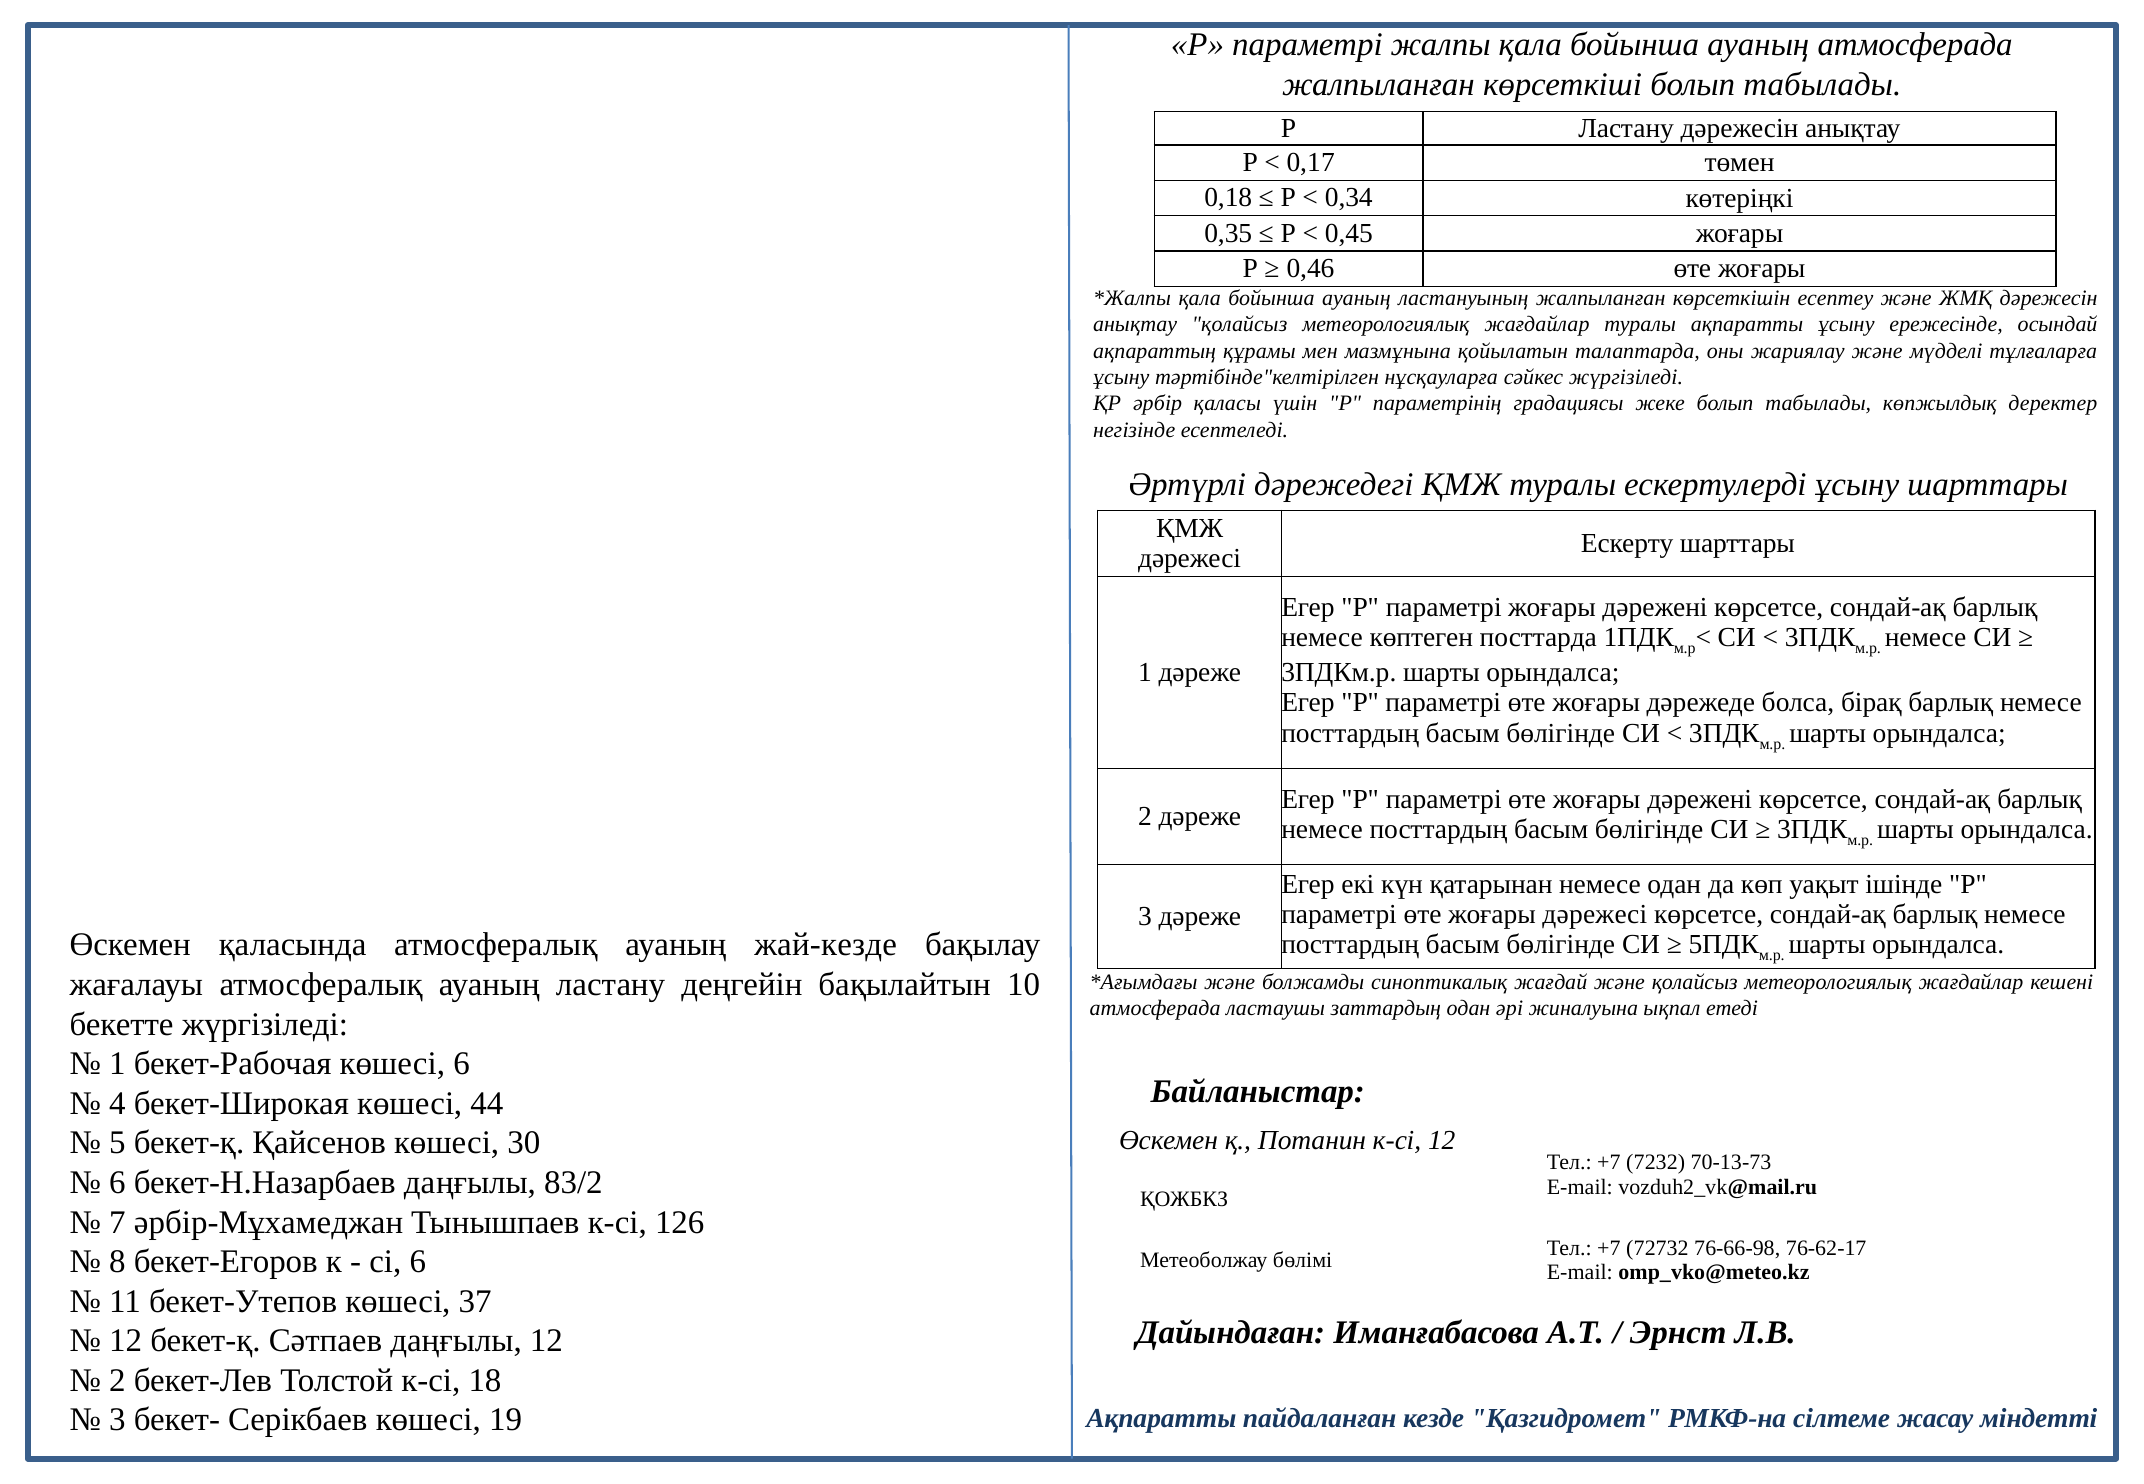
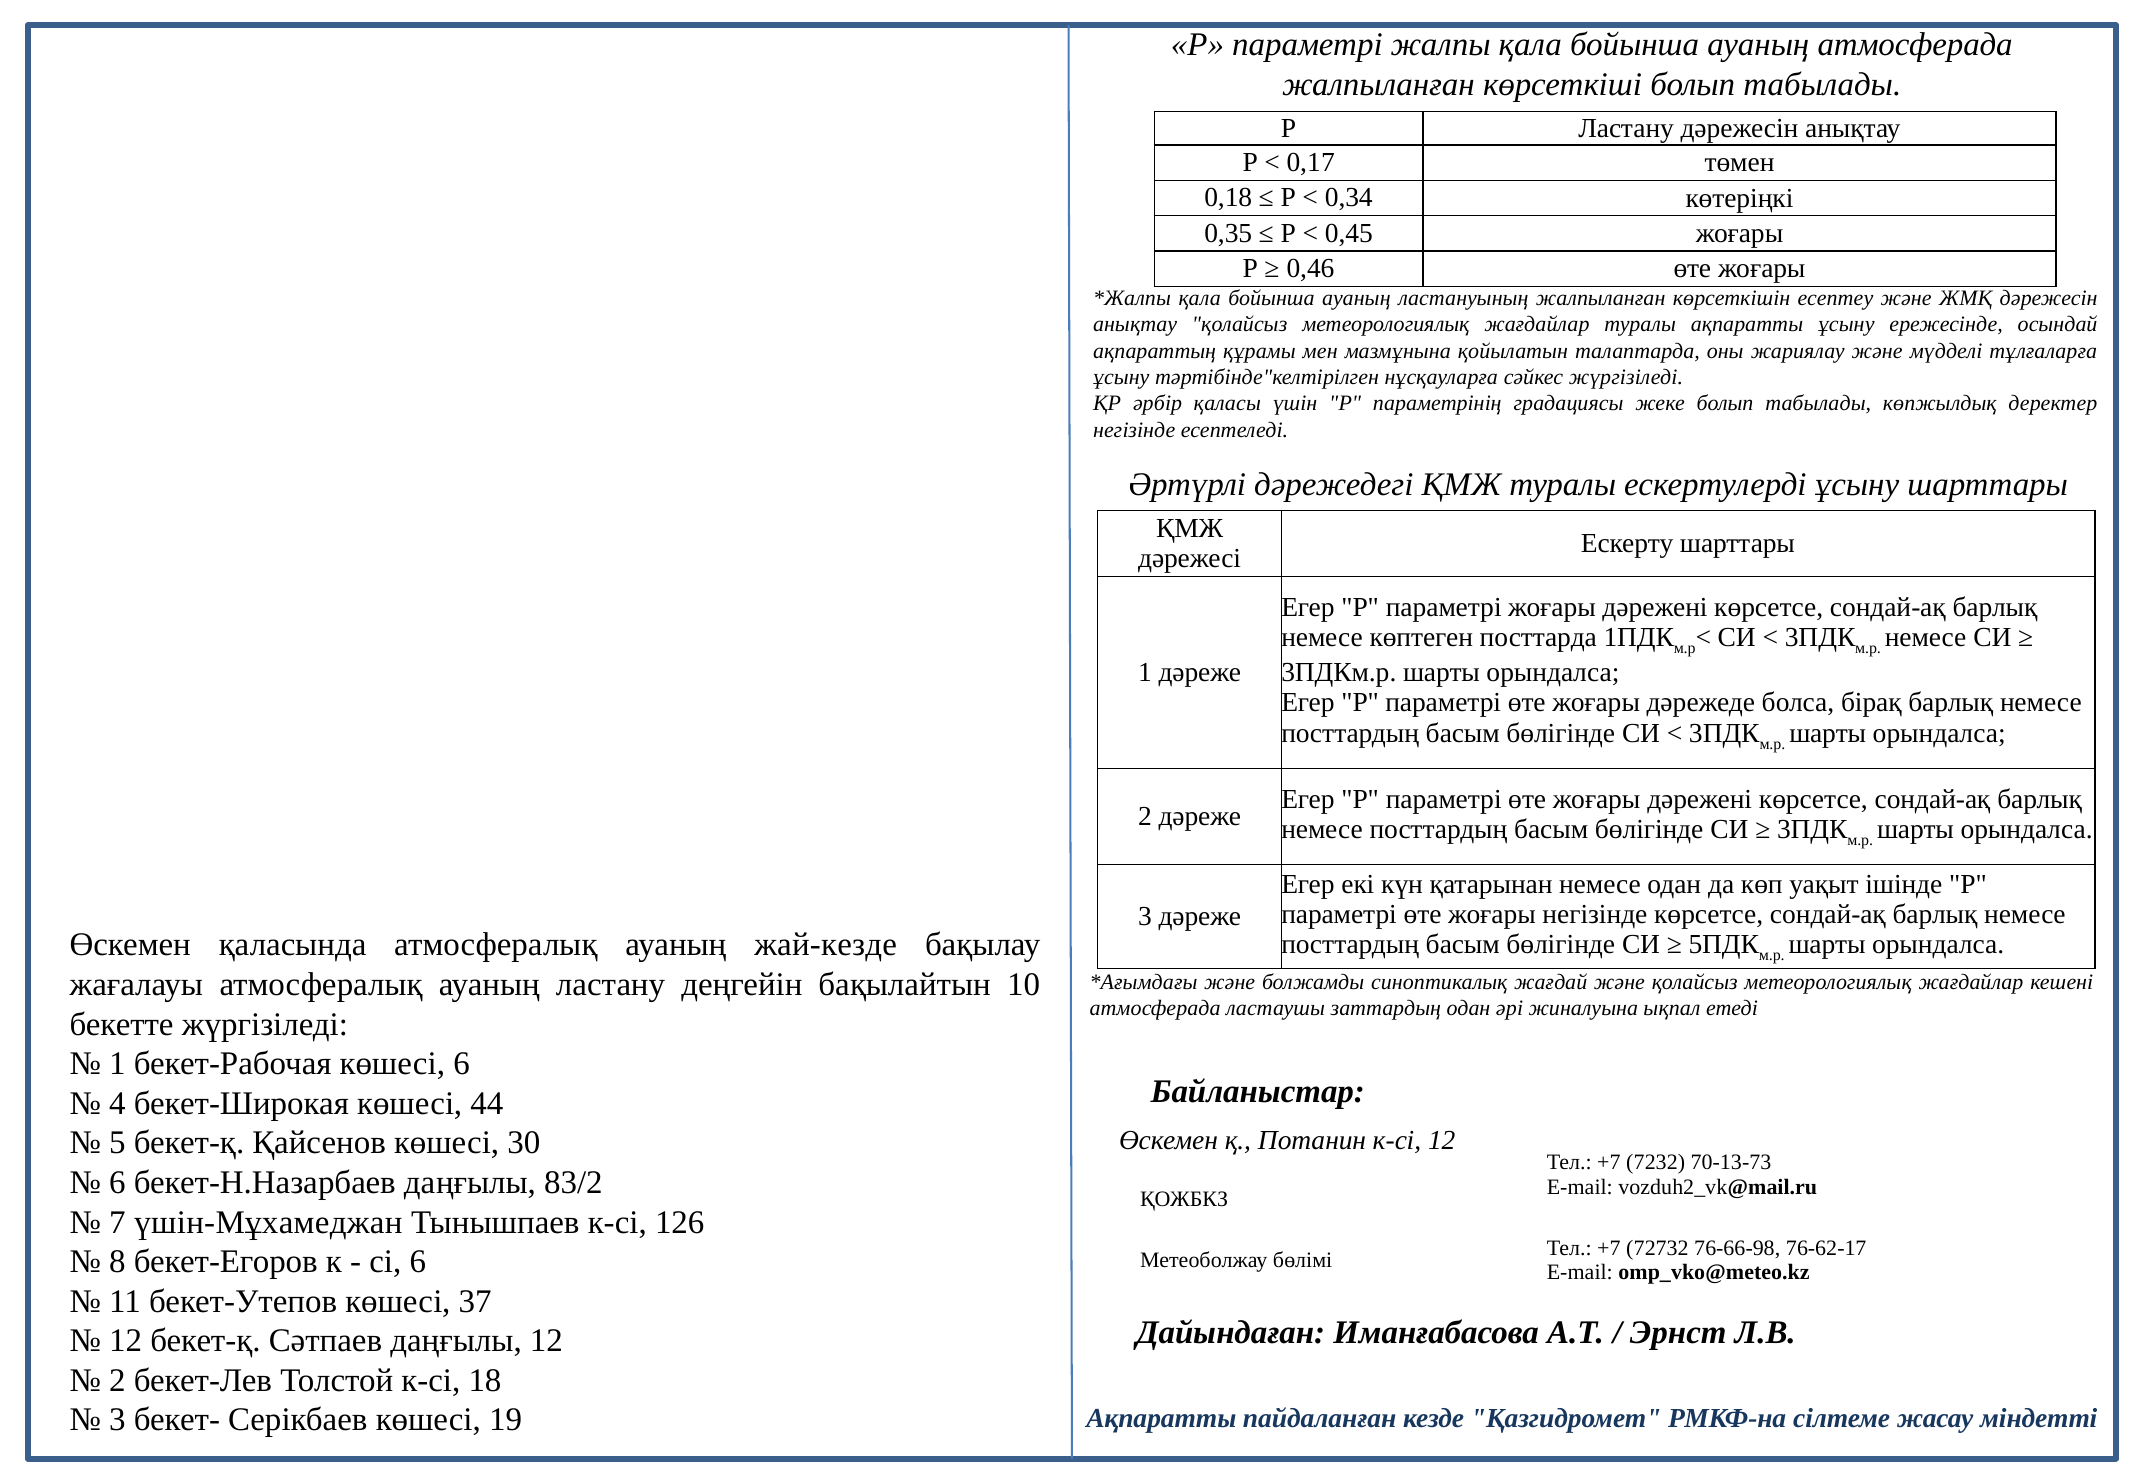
жоғары дәрежесі: дәрежесі -> негізінде
әрбір-Мұхамеджан: әрбір-Мұхамеджан -> үшін-Мұхамеджан
